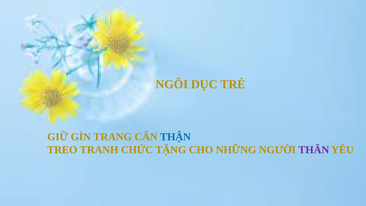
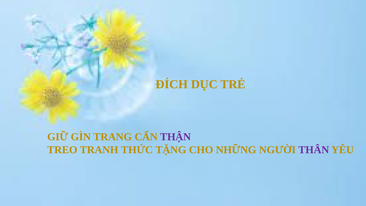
NGÔI: NGÔI -> ĐÍCH
THẬN colour: blue -> purple
CHỨC: CHỨC -> THỨC
